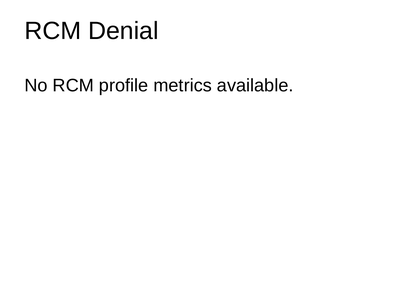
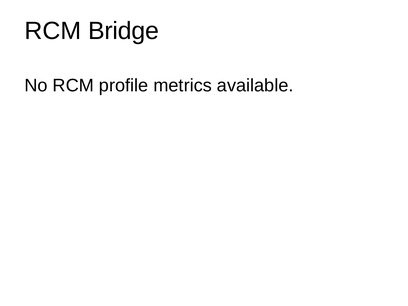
Denial: Denial -> Bridge
